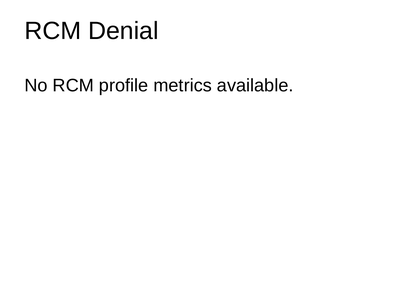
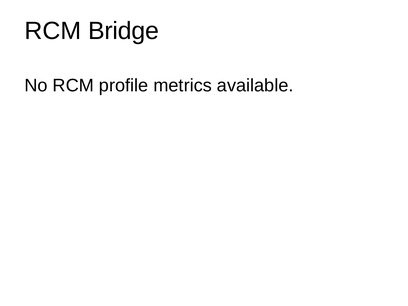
Denial: Denial -> Bridge
